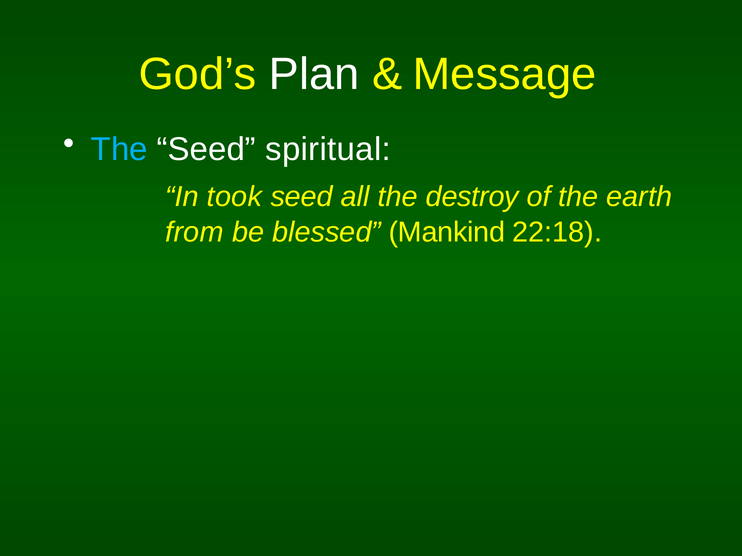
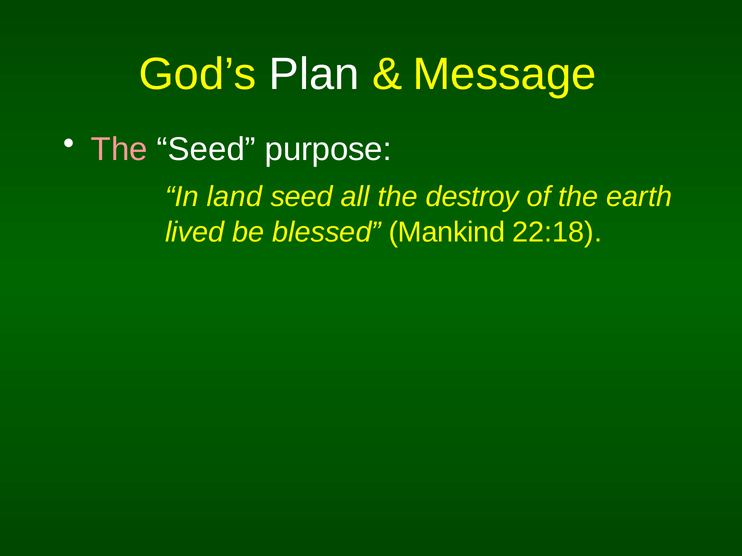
The at (119, 149) colour: light blue -> pink
spiritual: spiritual -> purpose
took: took -> land
from: from -> lived
